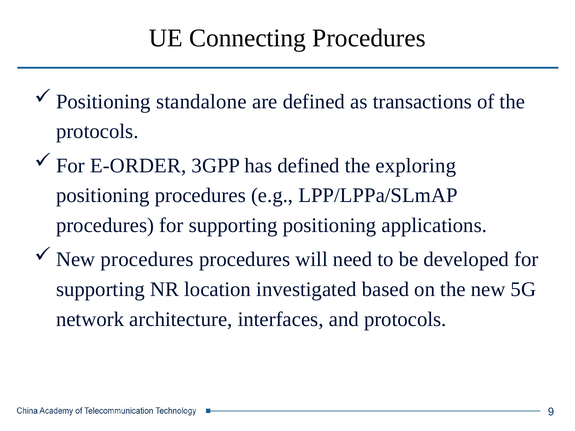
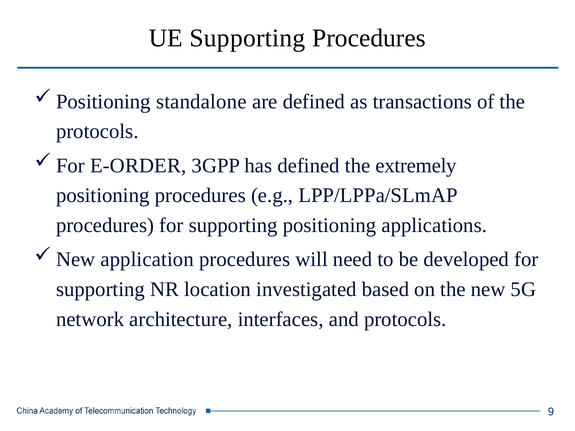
UE Connecting: Connecting -> Supporting
exploring: exploring -> extremely
procedures at (147, 260): procedures -> application
